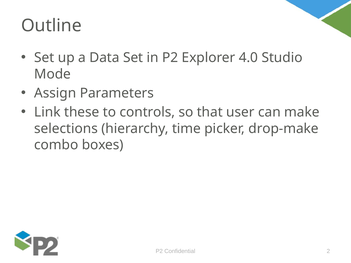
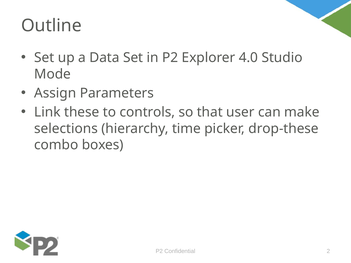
drop-make: drop-make -> drop-these
